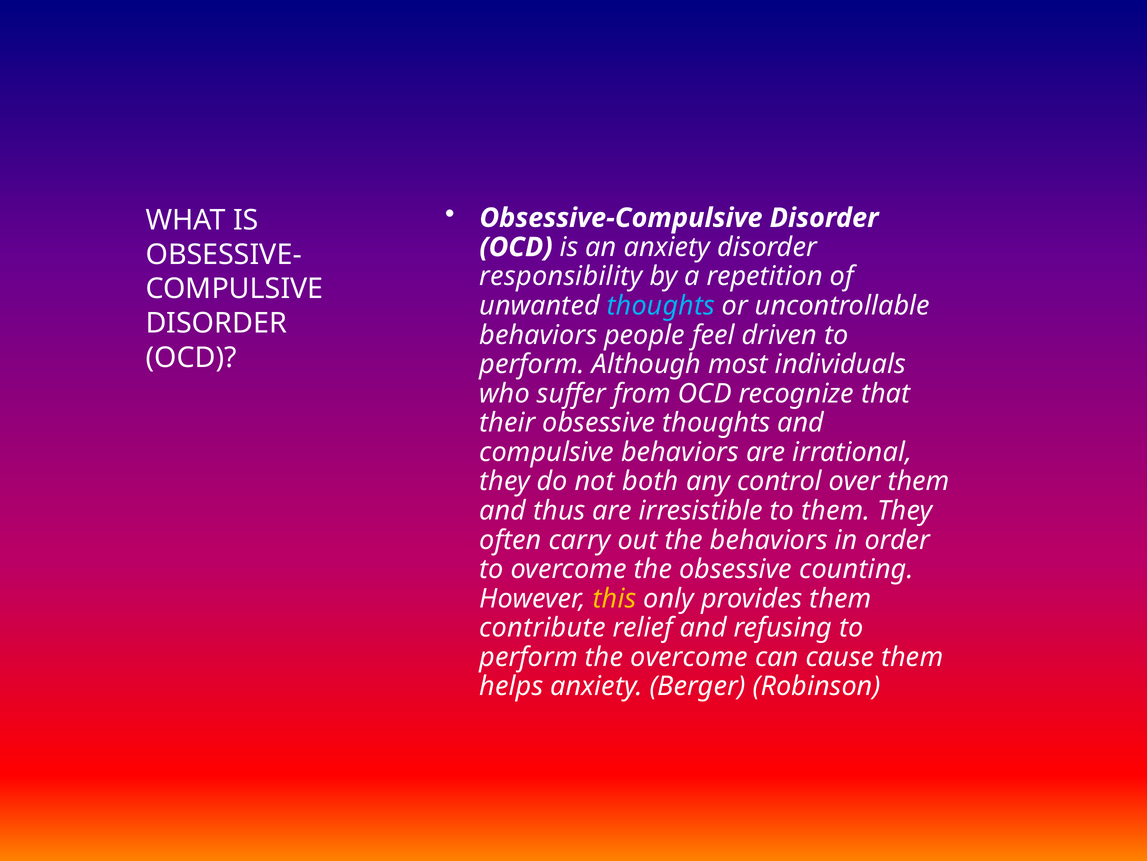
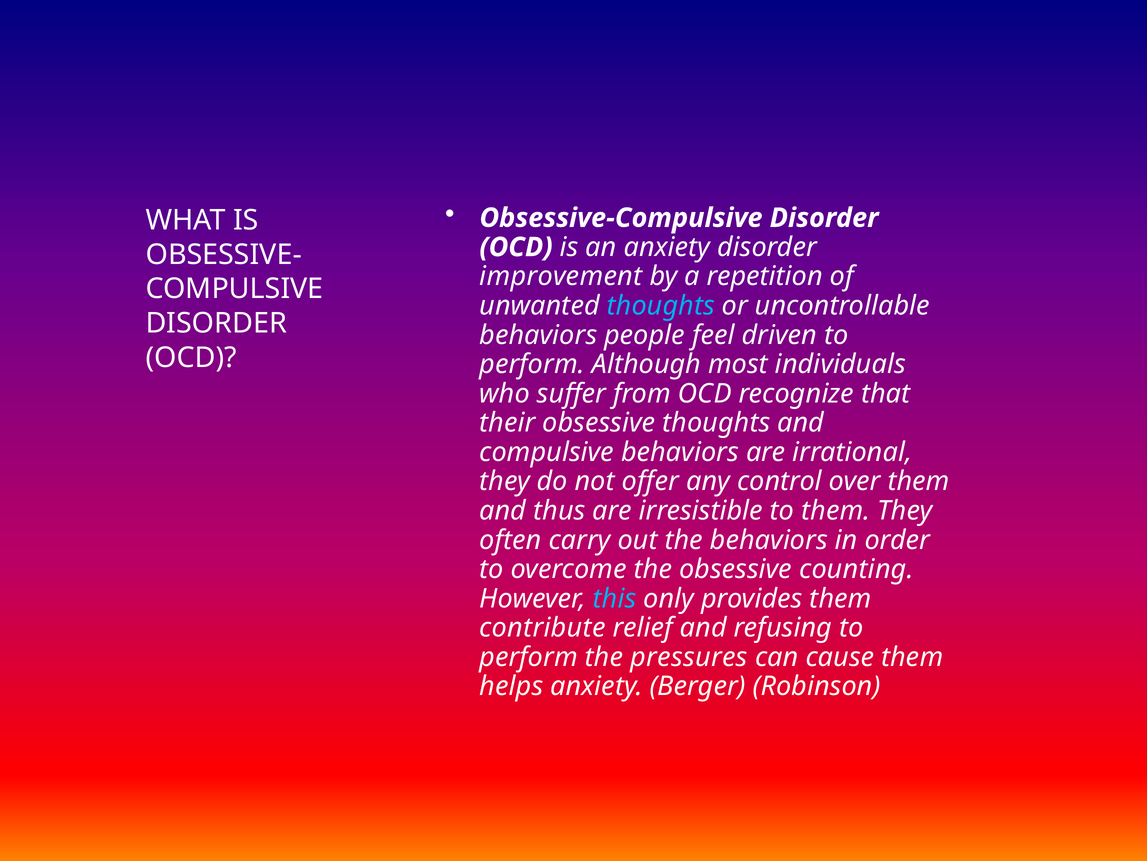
responsibility: responsibility -> improvement
both: both -> offer
this colour: yellow -> light blue
the overcome: overcome -> pressures
